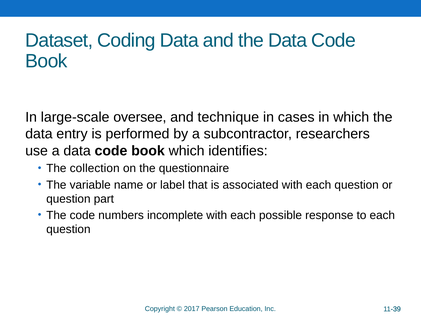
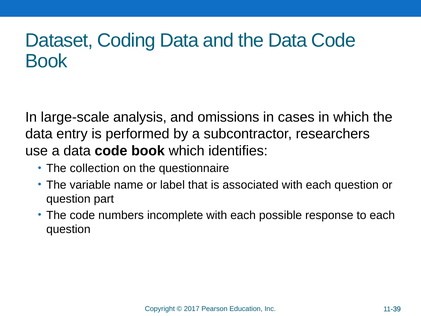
oversee: oversee -> analysis
technique: technique -> omissions
